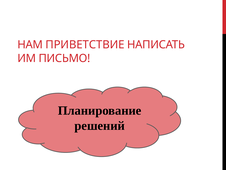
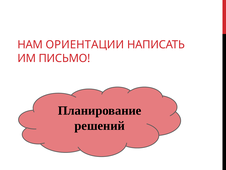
ПРИВЕТСТВИЕ: ПРИВЕТСТВИЕ -> ОРИЕНТАЦИИ
